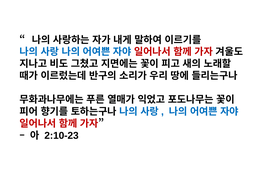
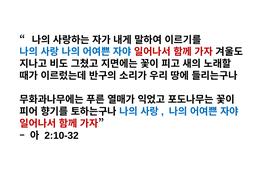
2:10-23: 2:10-23 -> 2:10-32
